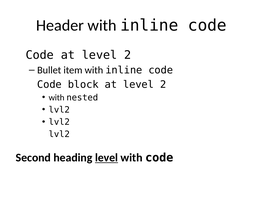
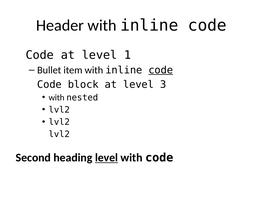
Code at level 2: 2 -> 1
code at (161, 70) underline: none -> present
block at level 2: 2 -> 3
